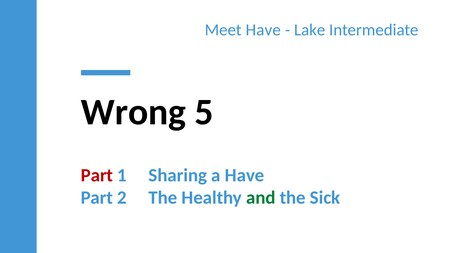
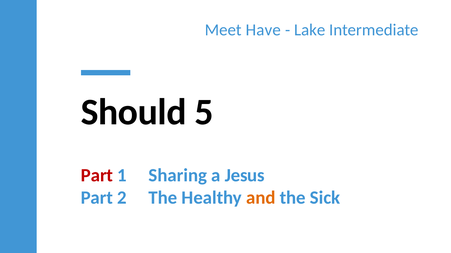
Wrong: Wrong -> Should
a Have: Have -> Jesus
and colour: green -> orange
